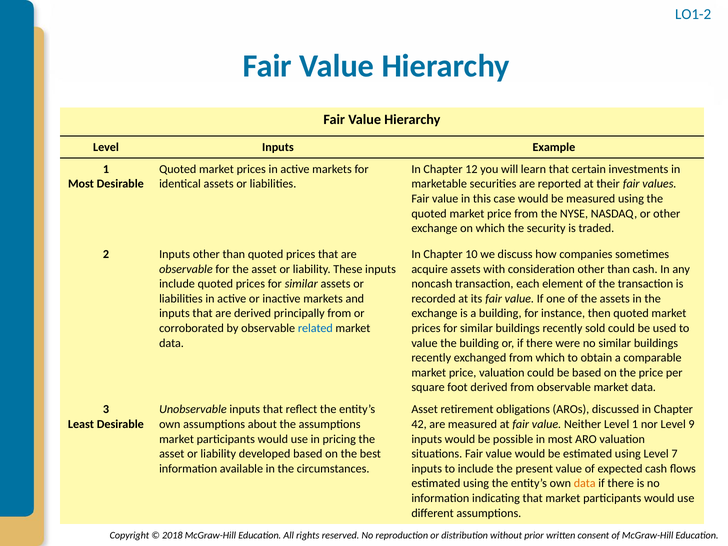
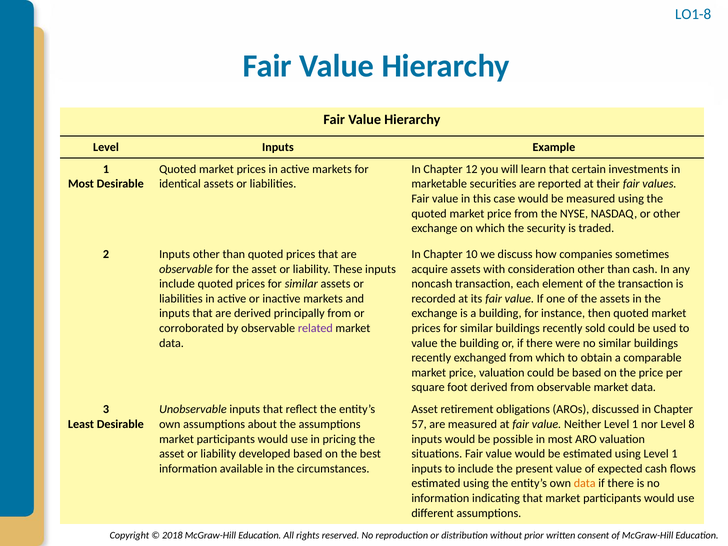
LO1-2: LO1-2 -> LO1-8
related colour: blue -> purple
42: 42 -> 57
9: 9 -> 8
using Level 7: 7 -> 1
